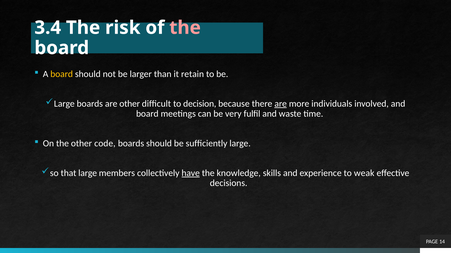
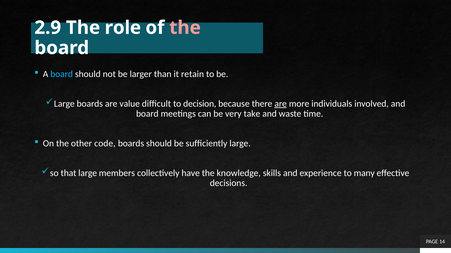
3.4: 3.4 -> 2.9
risk: risk -> role
board at (62, 74) colour: yellow -> light blue
are other: other -> value
fulﬁl: fulﬁl -> take
have underline: present -> none
weak: weak -> many
